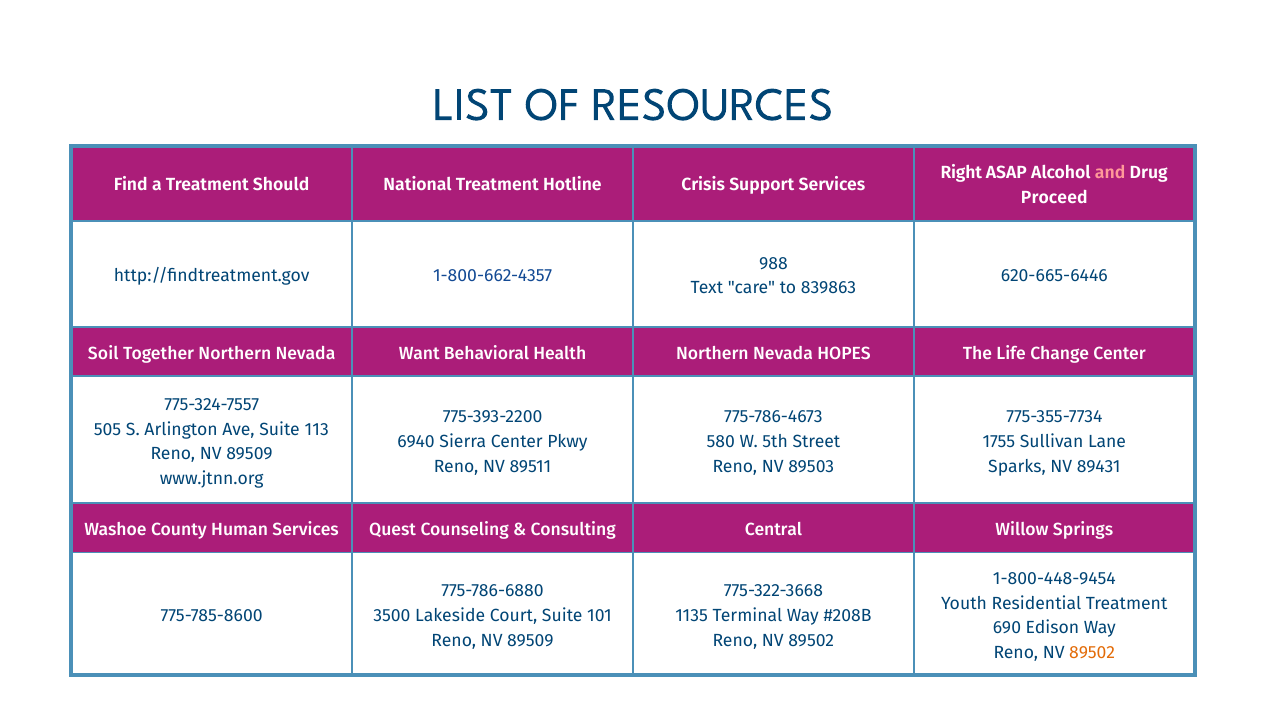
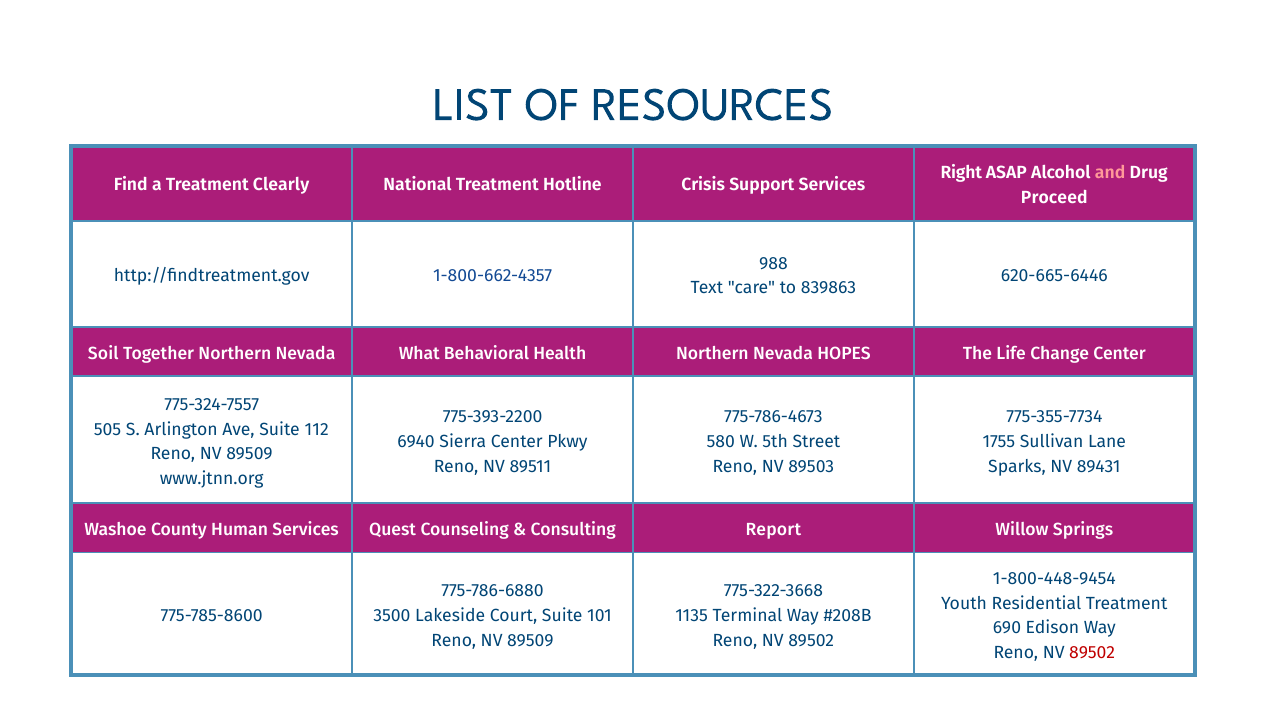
Should: Should -> Clearly
Want: Want -> What
113: 113 -> 112
Central: Central -> Report
89502 at (1092, 653) colour: orange -> red
